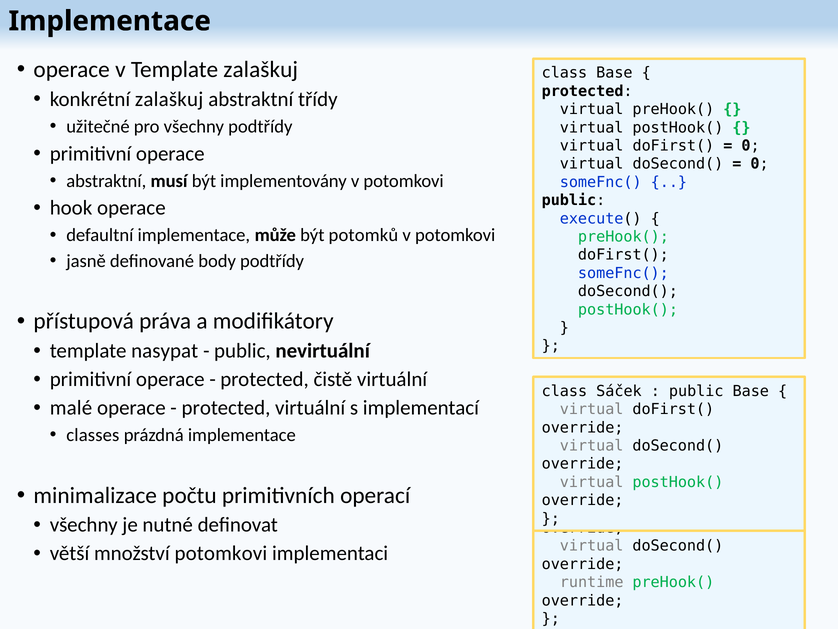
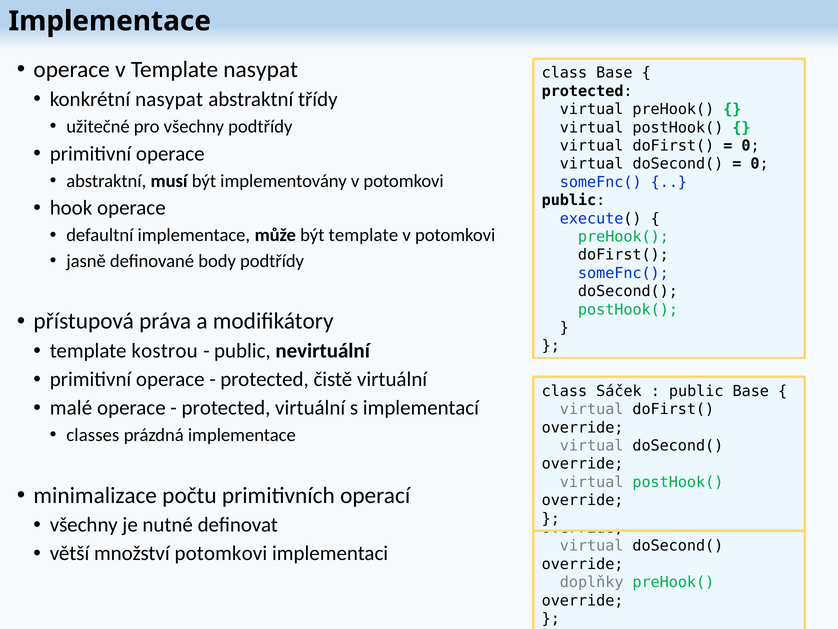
Template zalaškuj: zalaškuj -> nasypat
konkrétní zalaškuj: zalaškuj -> nasypat
být potomků: potomků -> template
nasypat: nasypat -> kostrou
runtime: runtime -> doplňky
